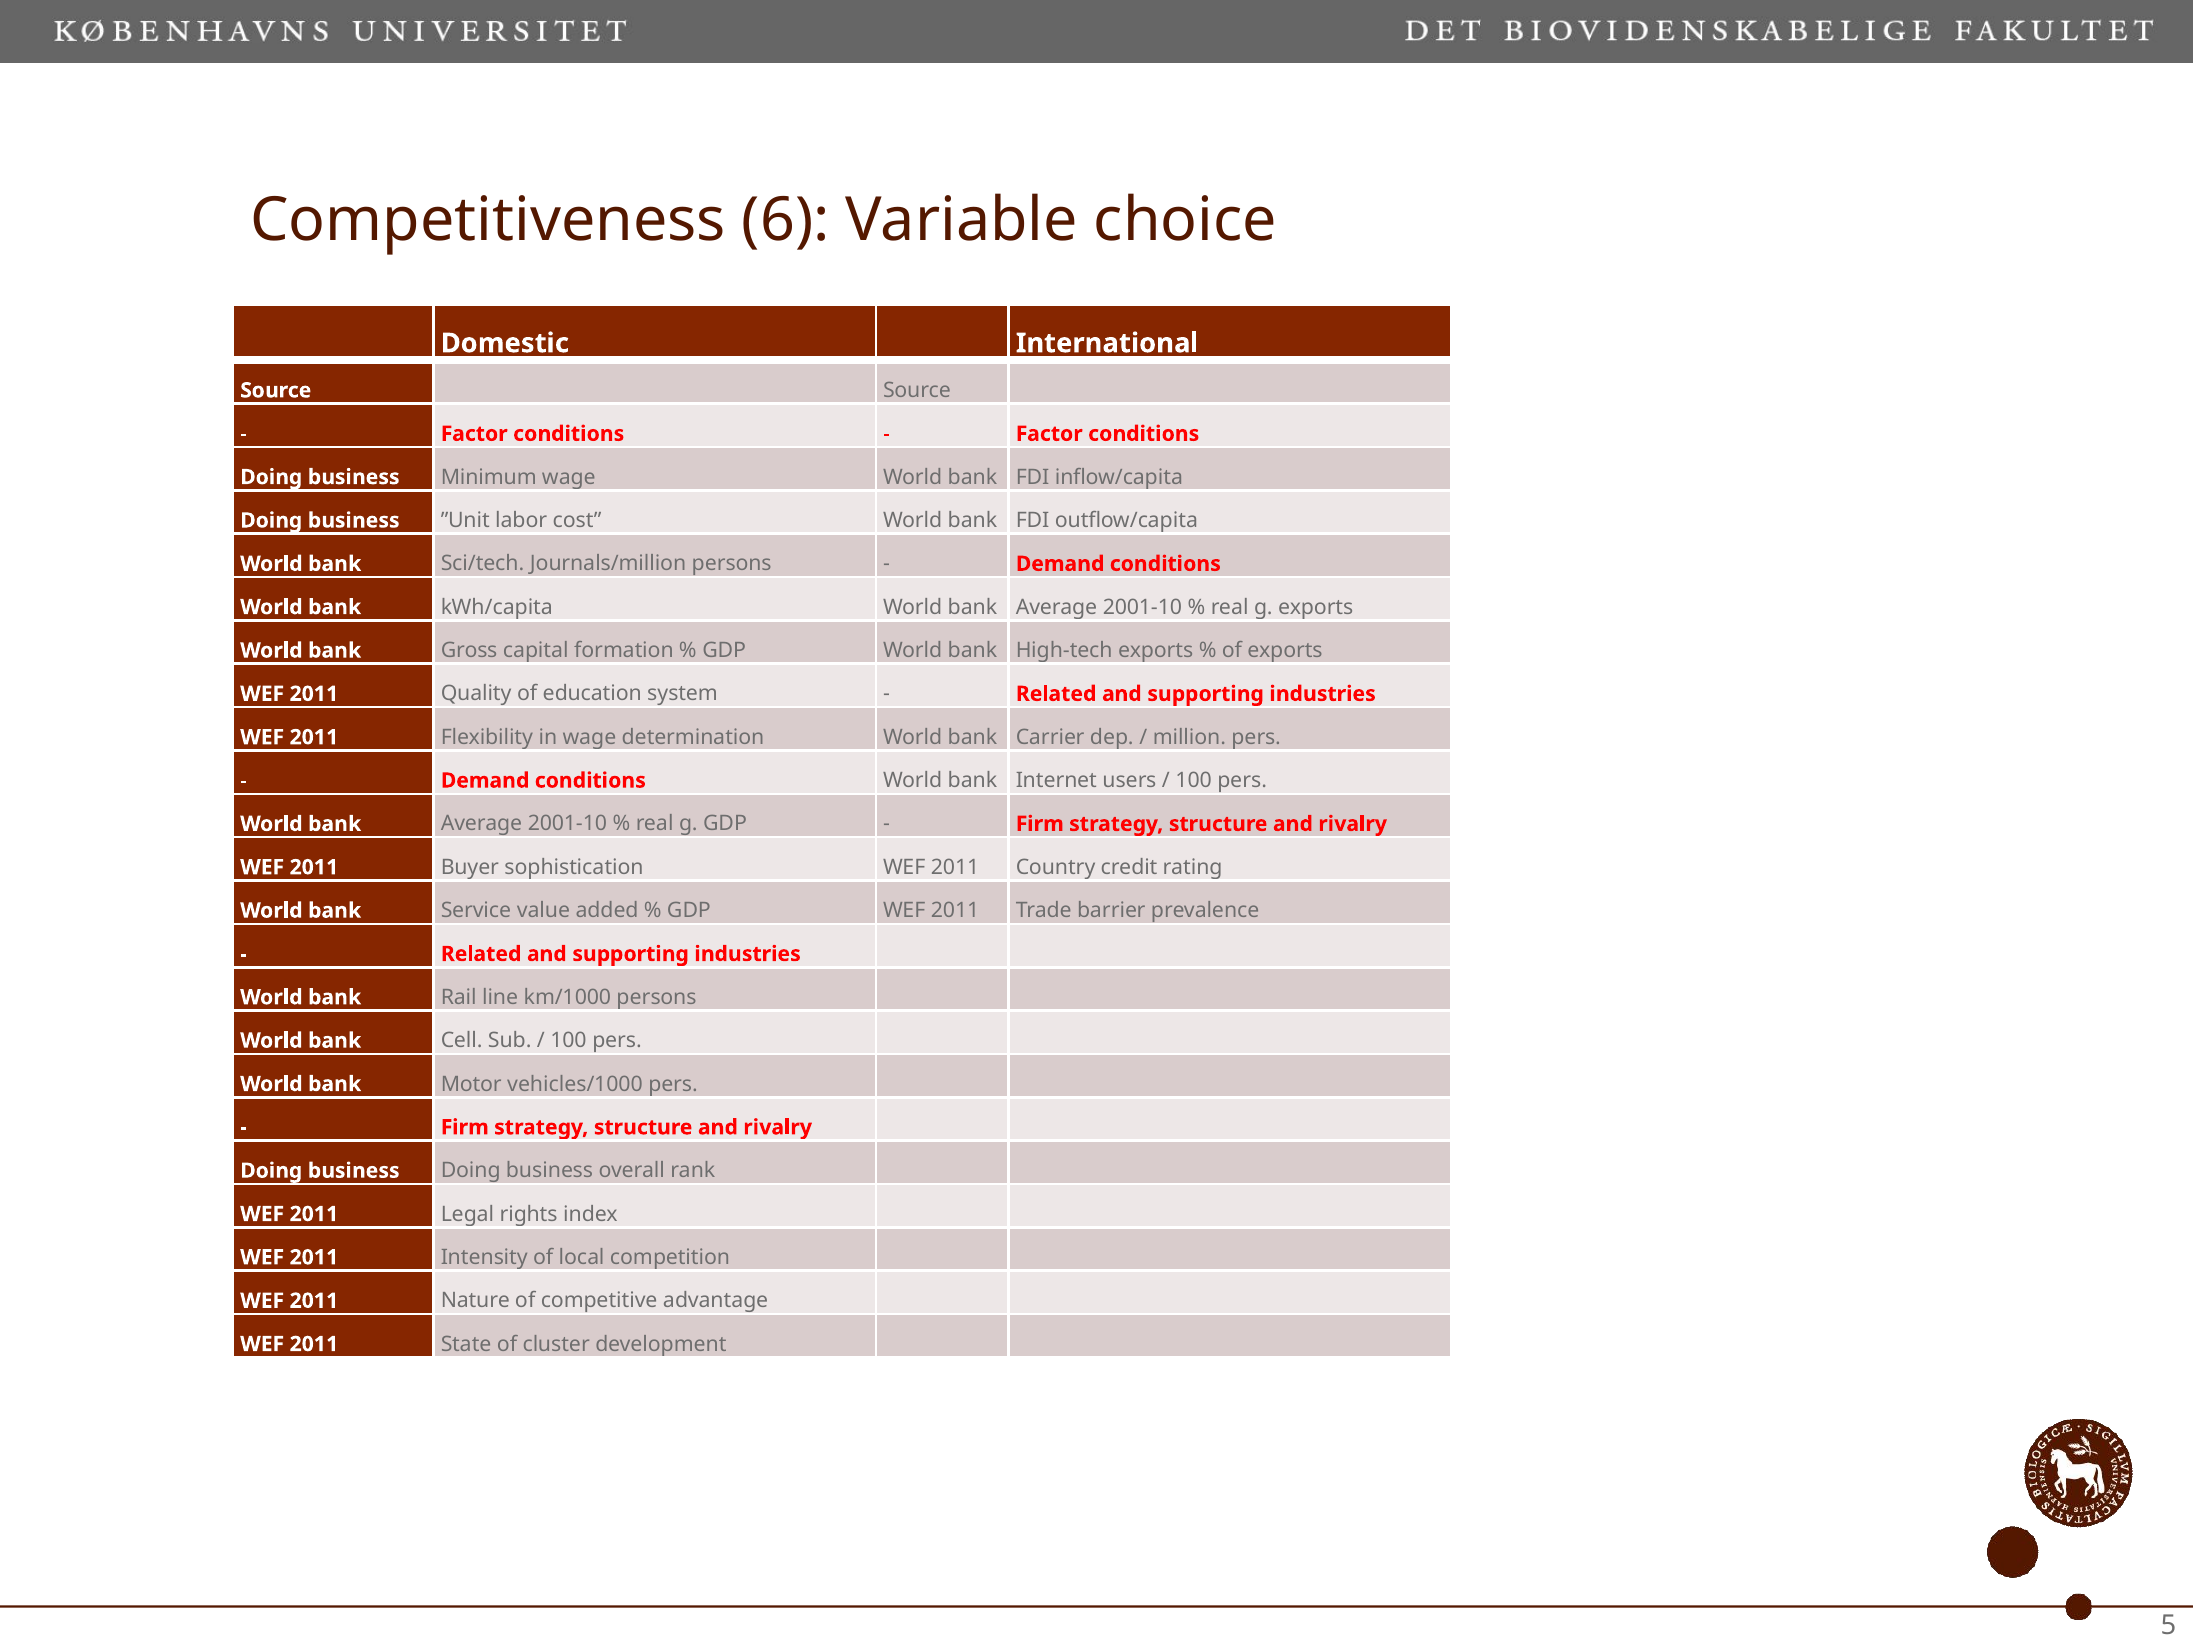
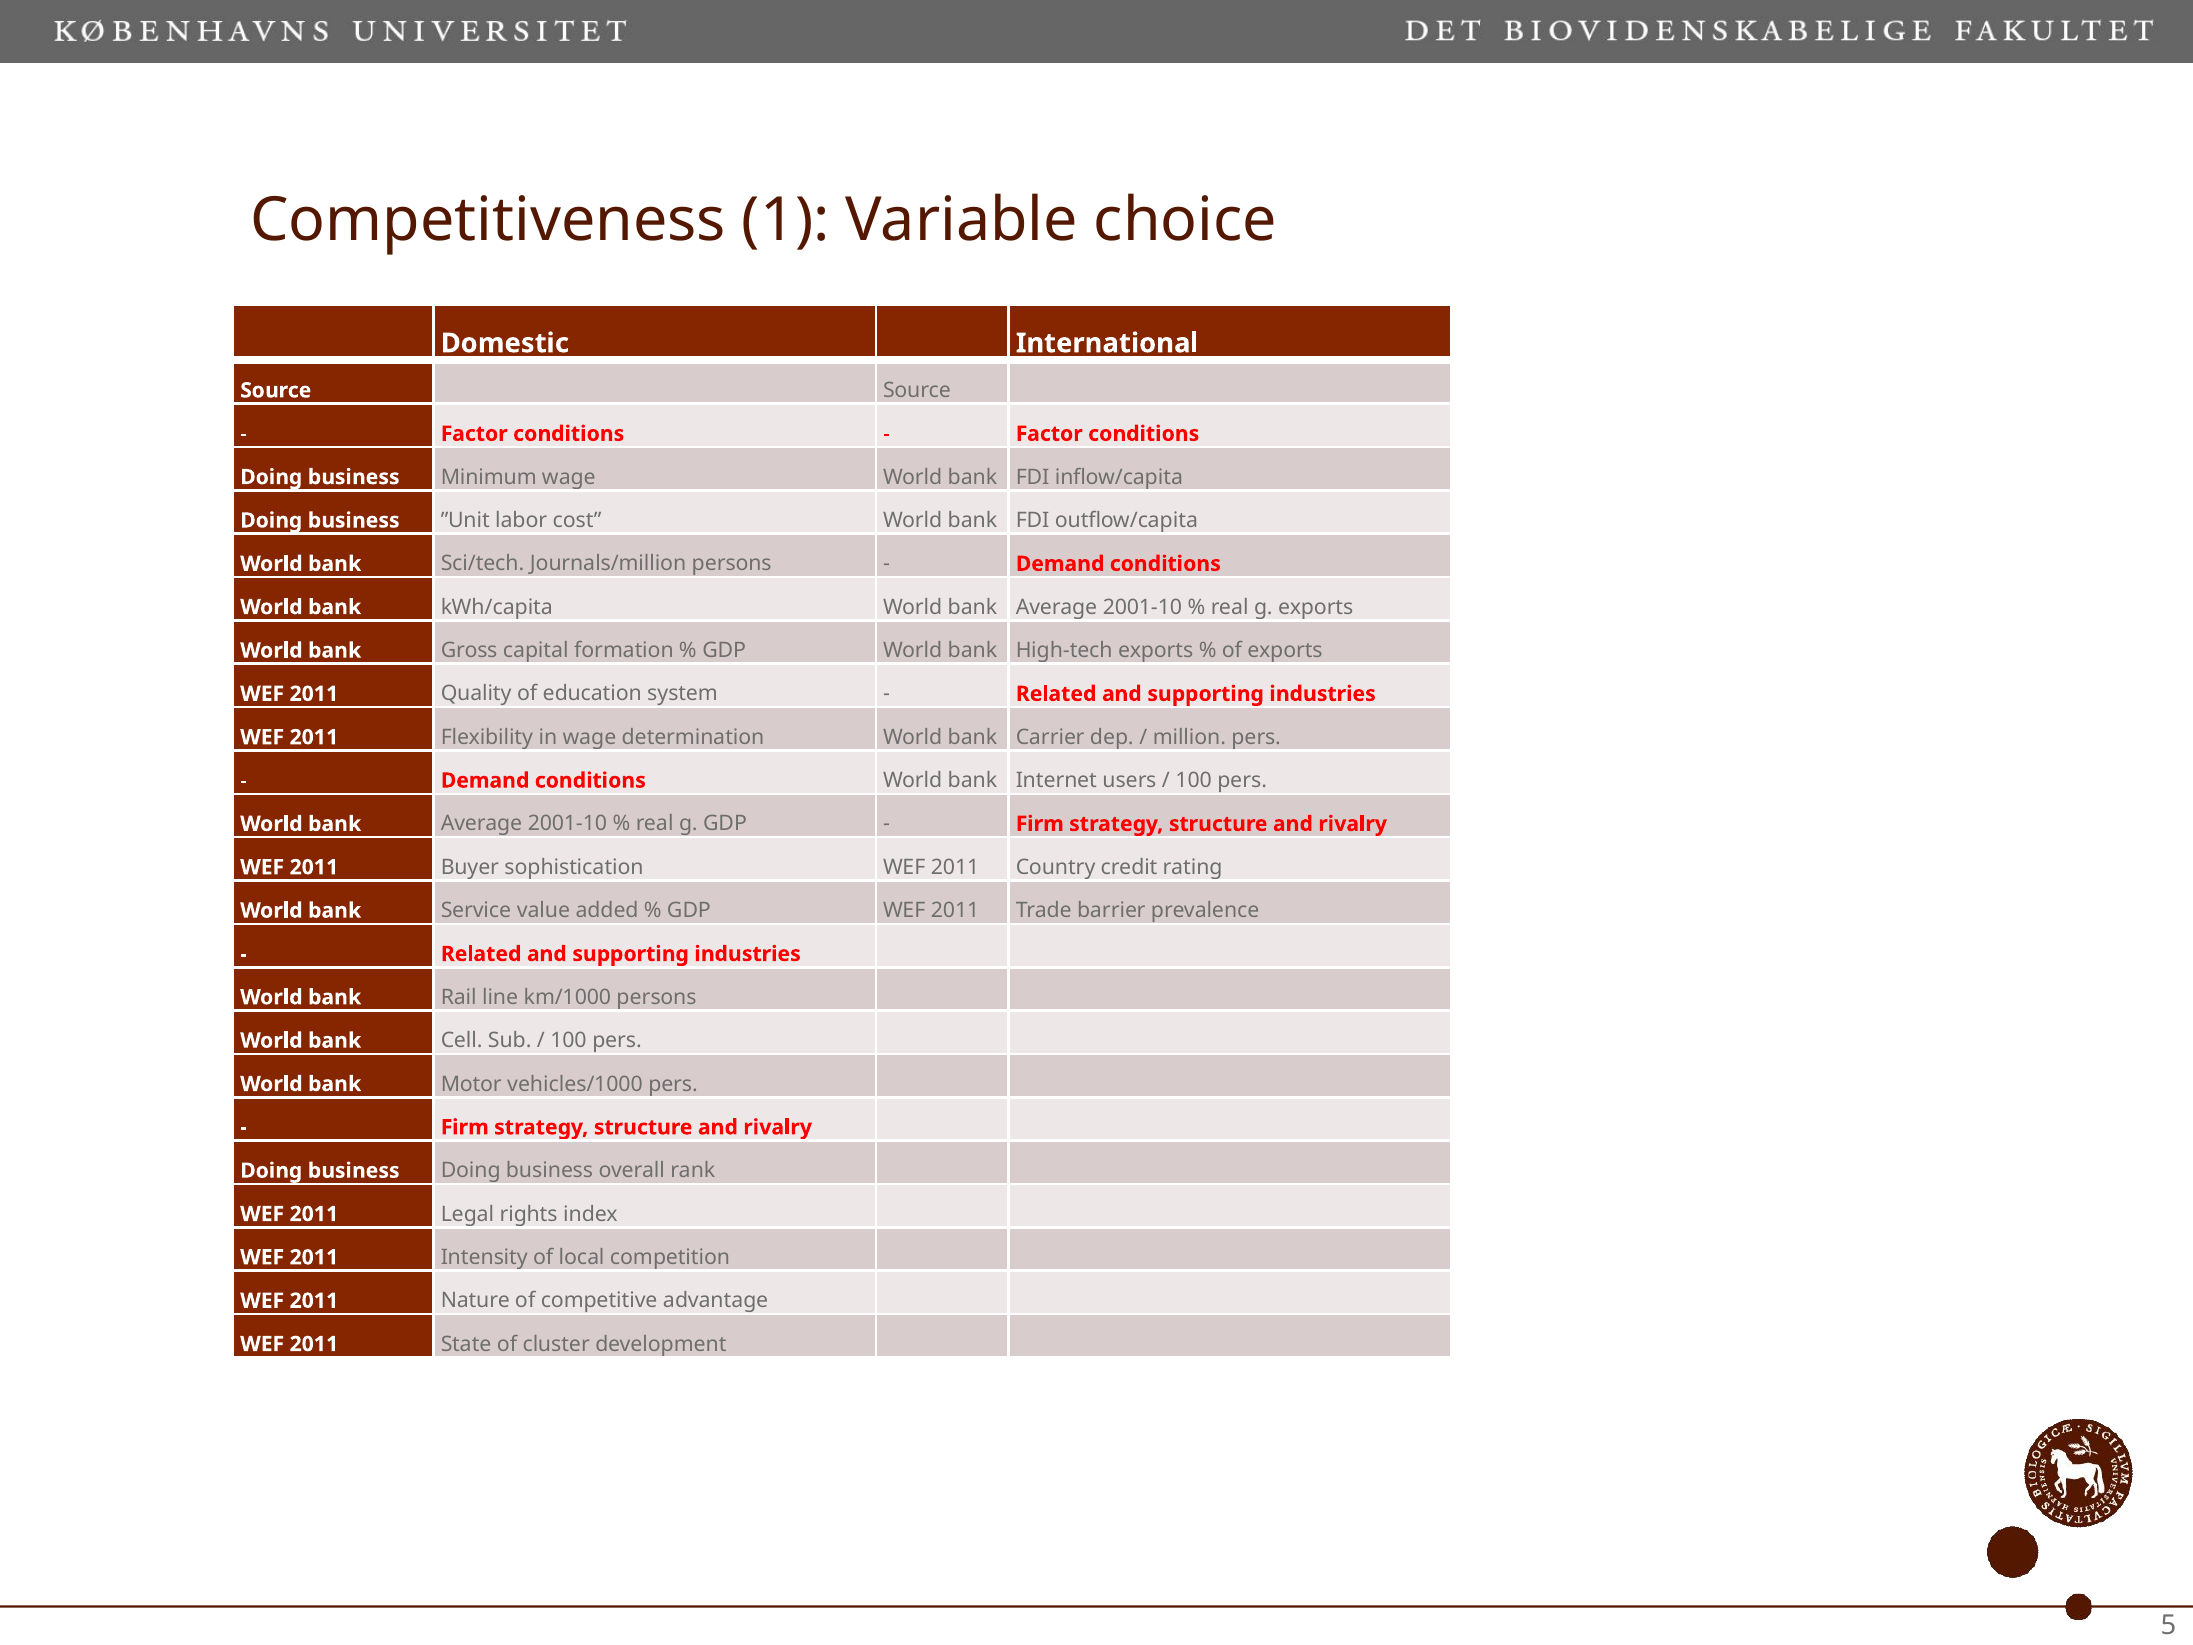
6: 6 -> 1
